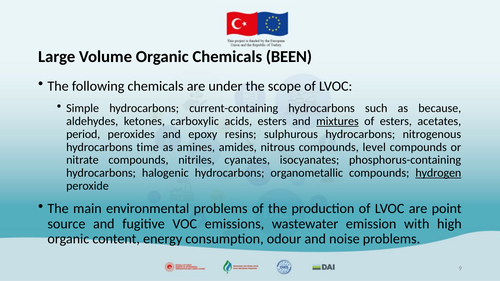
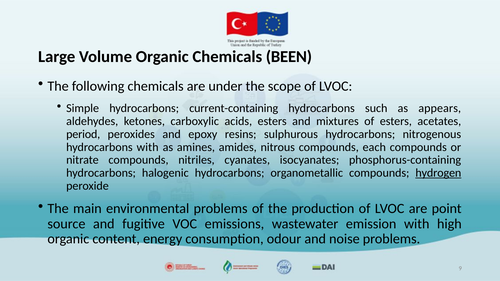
because: because -> appears
mixtures underline: present -> none
hydrocarbons time: time -> with
level: level -> each
